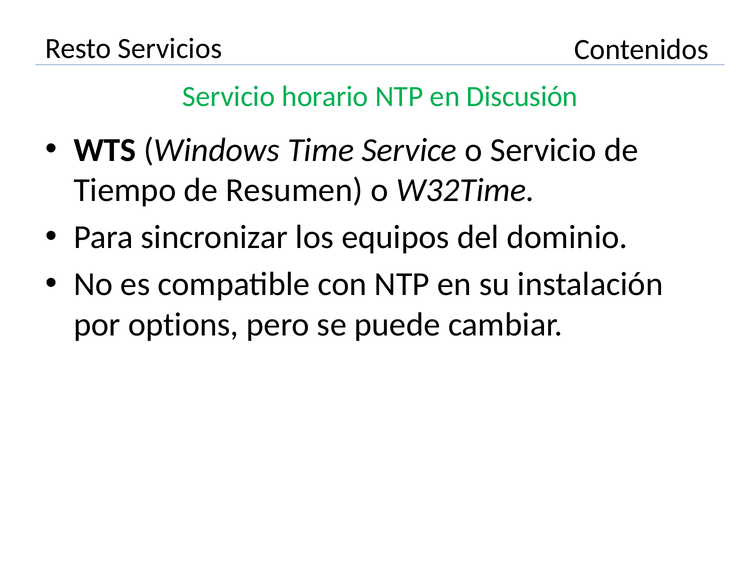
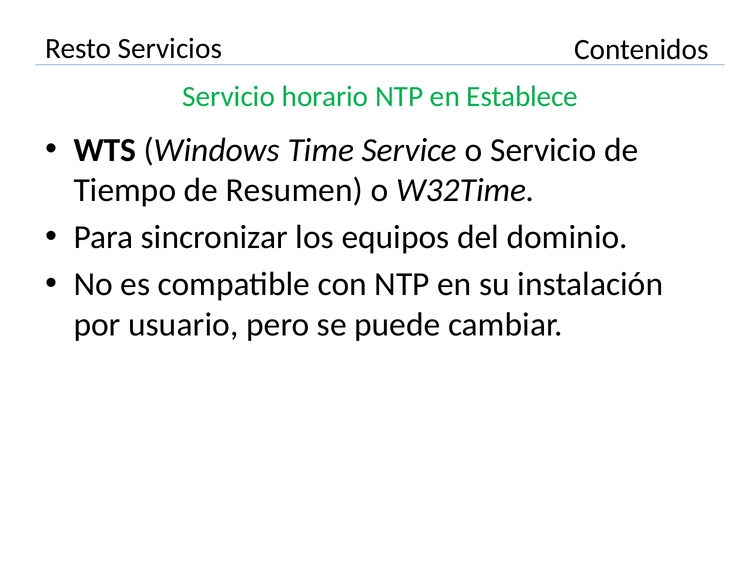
Discusión: Discusión -> Establece
options: options -> usuario
